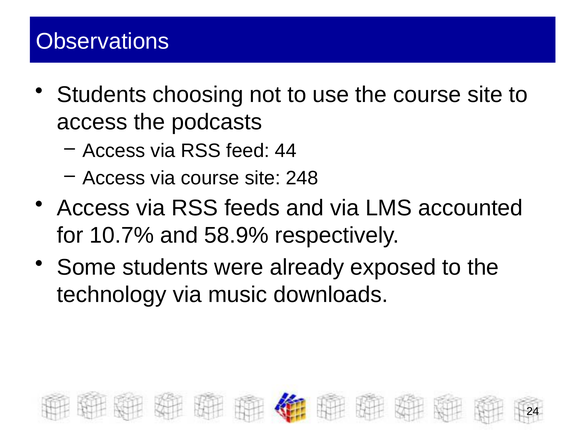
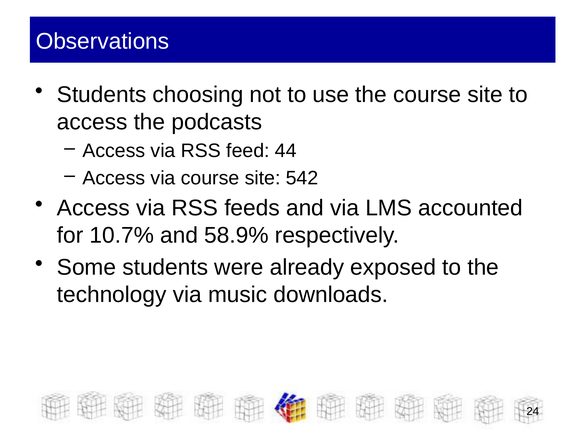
248: 248 -> 542
